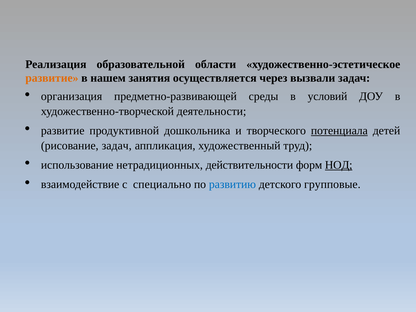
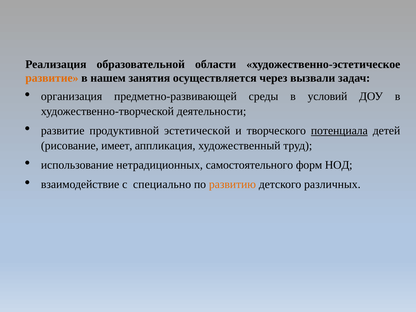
дошкольника: дошкольника -> эстетической
рисование задач: задач -> имеет
действительности: действительности -> самостоятельного
НОД underline: present -> none
развитию colour: blue -> orange
групповые: групповые -> различных
